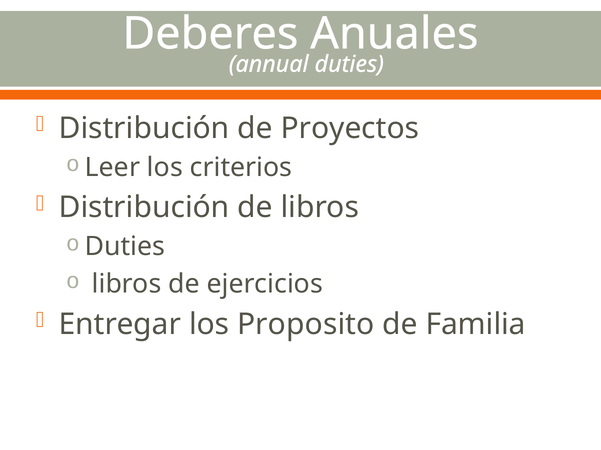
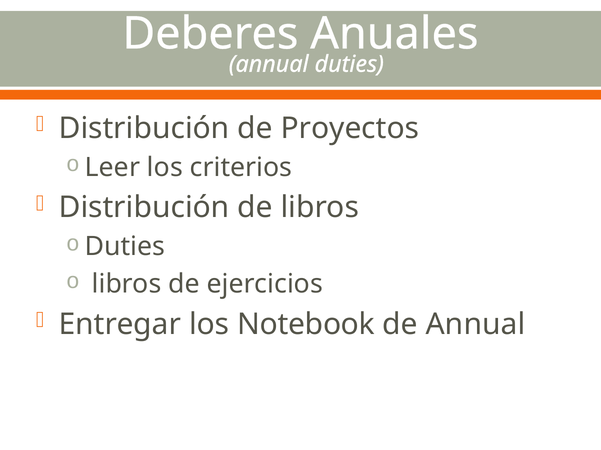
Proposito: Proposito -> Notebook
de Familia: Familia -> Annual
